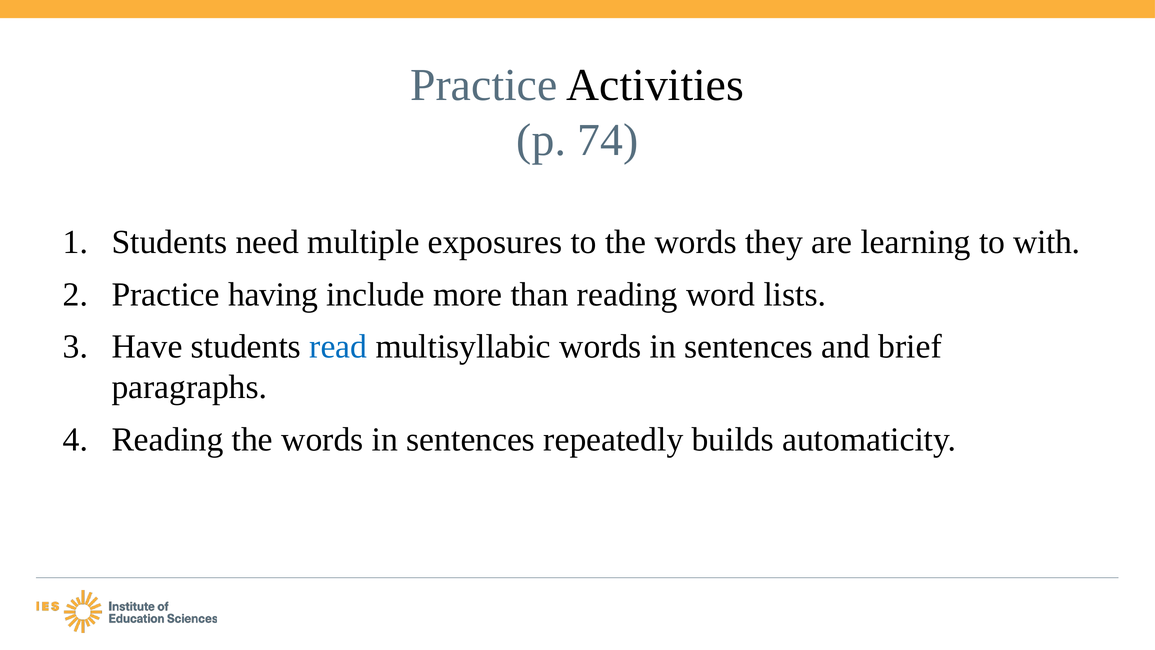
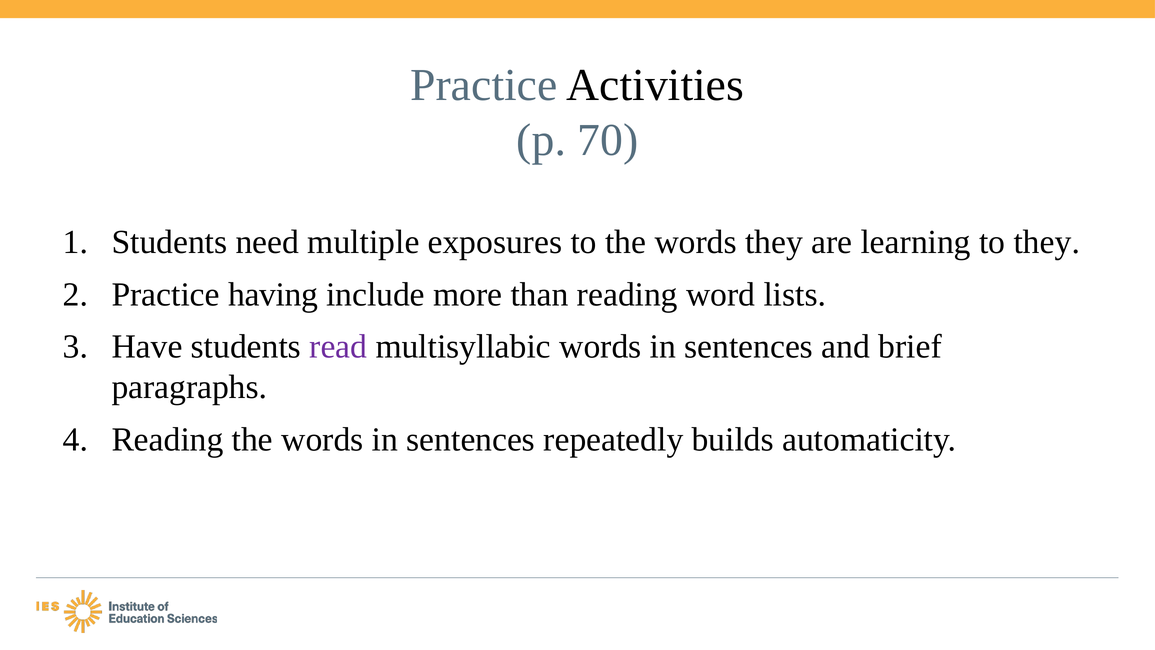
74: 74 -> 70
to with: with -> they
read colour: blue -> purple
